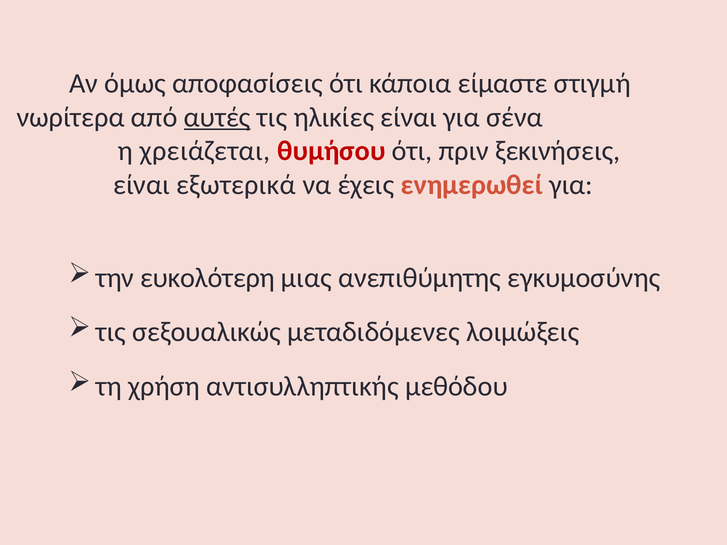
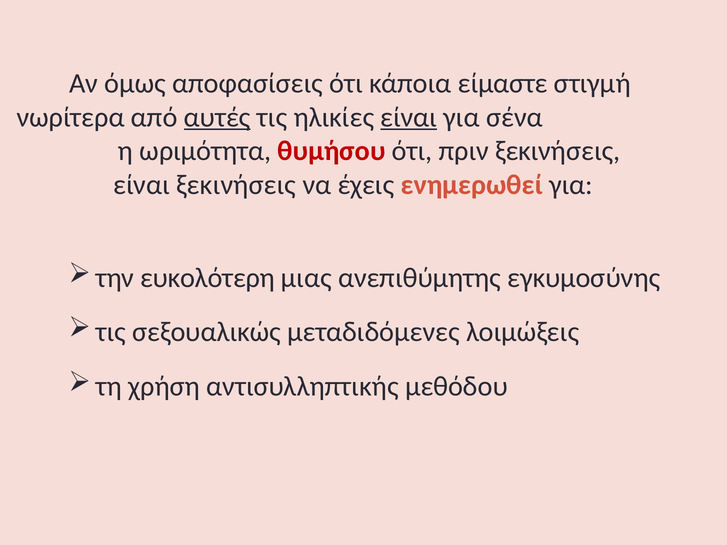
είναι at (409, 117) underline: none -> present
χρειάζεται: χρειάζεται -> ωριμότητα
είναι εξωτερικά: εξωτερικά -> ξεκινήσεις
